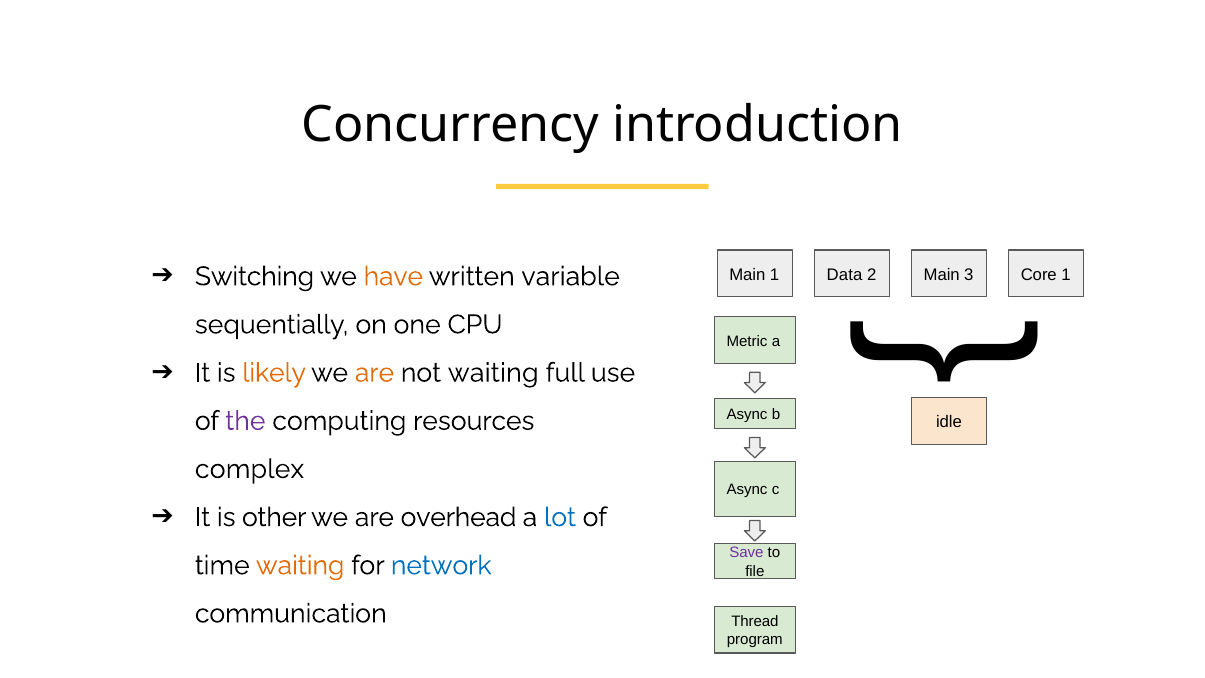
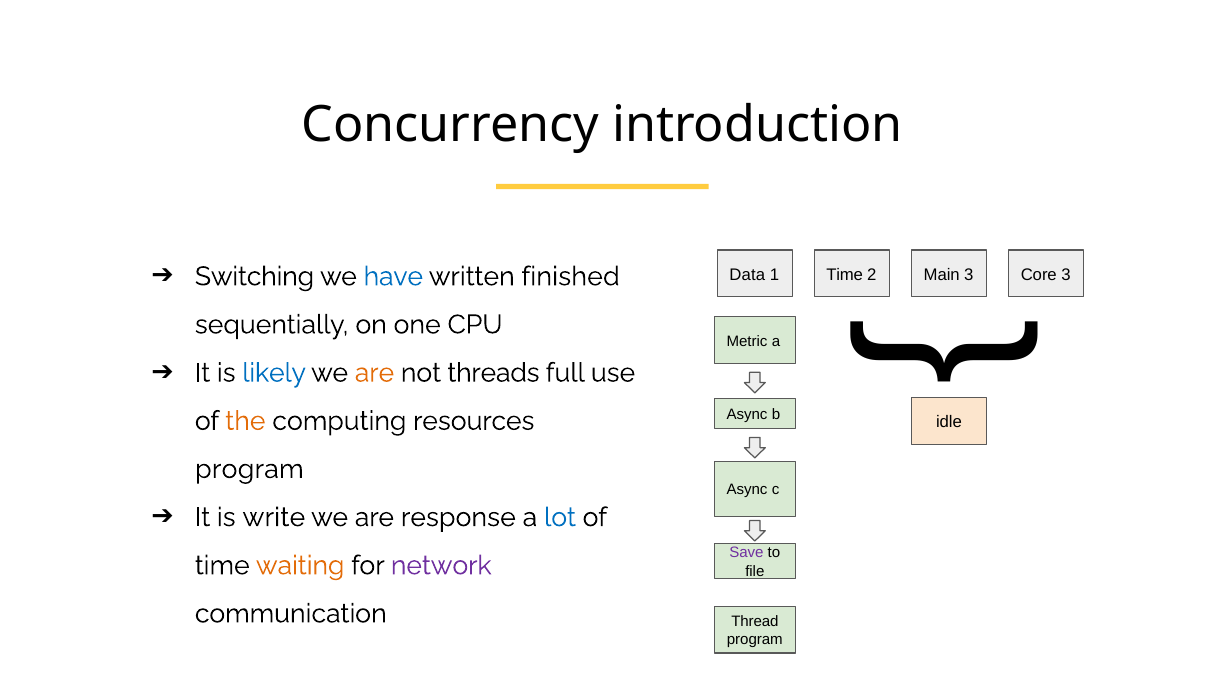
have colour: orange -> blue
variable: variable -> finished
Main at (747, 274): Main -> Data
1 Data: Data -> Time
Core 1: 1 -> 3
likely colour: orange -> blue
not waiting: waiting -> threads
the colour: purple -> orange
complex at (249, 469): complex -> program
other: other -> write
overhead: overhead -> response
network colour: blue -> purple
